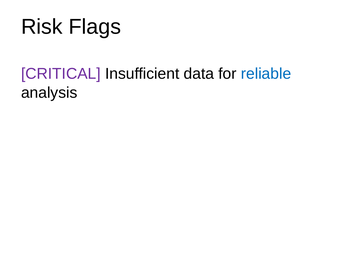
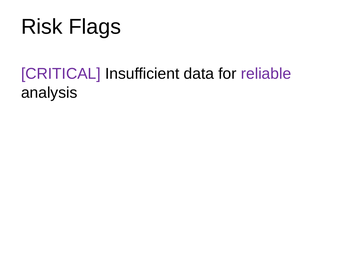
reliable colour: blue -> purple
